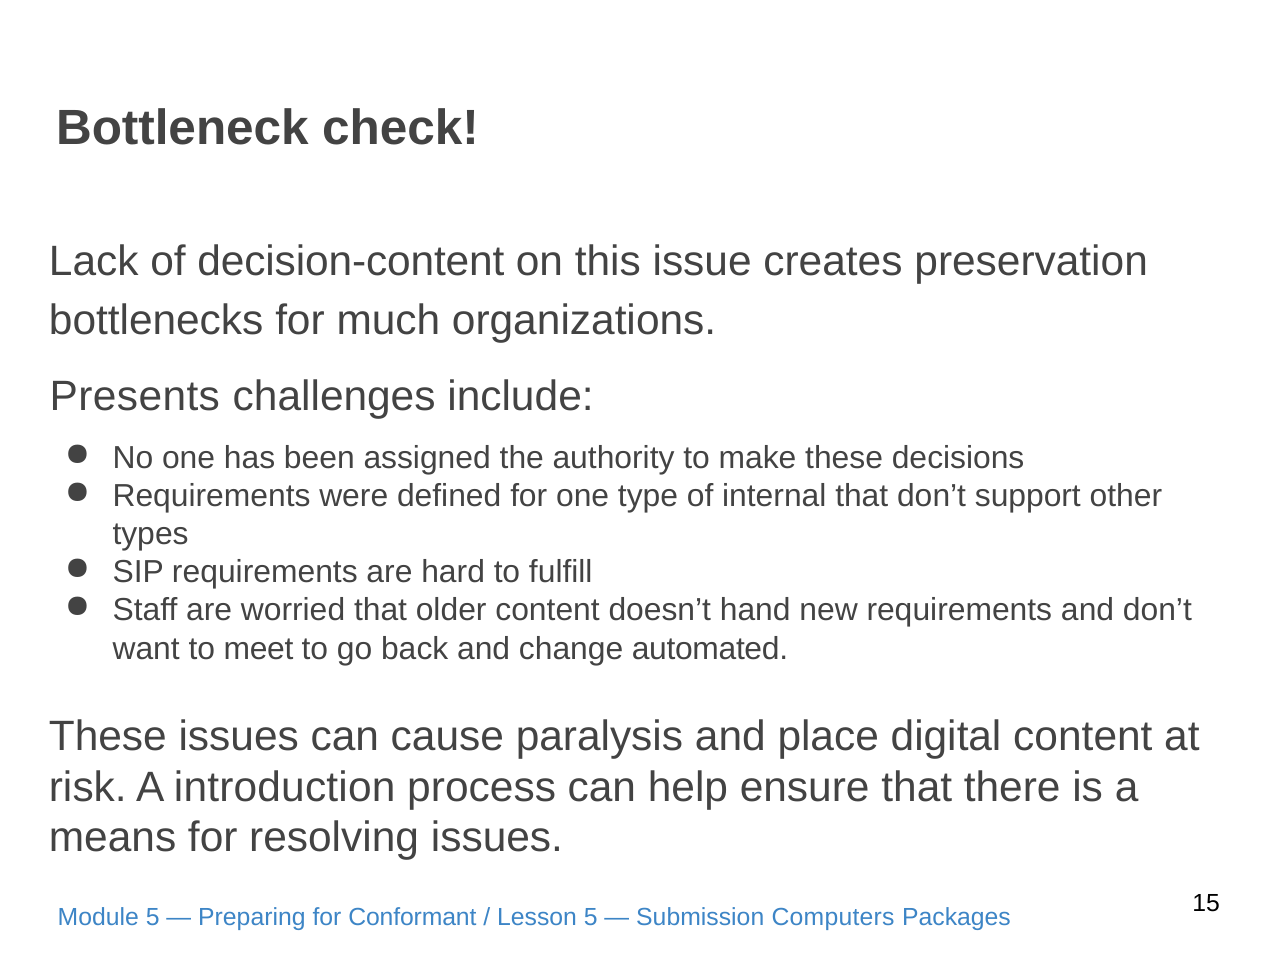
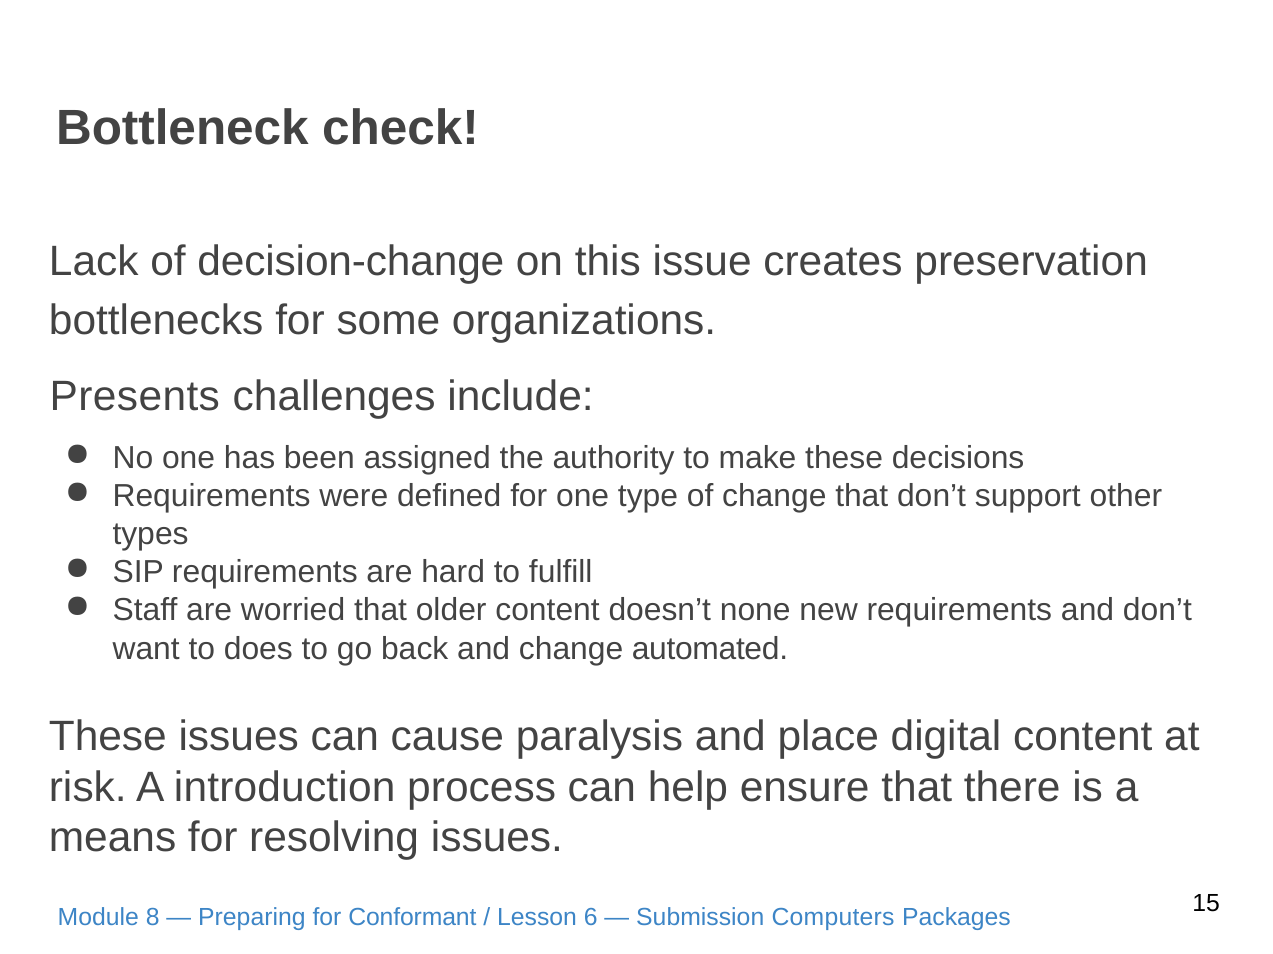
decision-content: decision-content -> decision-change
much: much -> some
of internal: internal -> change
hand: hand -> none
meet: meet -> does
Module 5: 5 -> 8
Lesson 5: 5 -> 6
